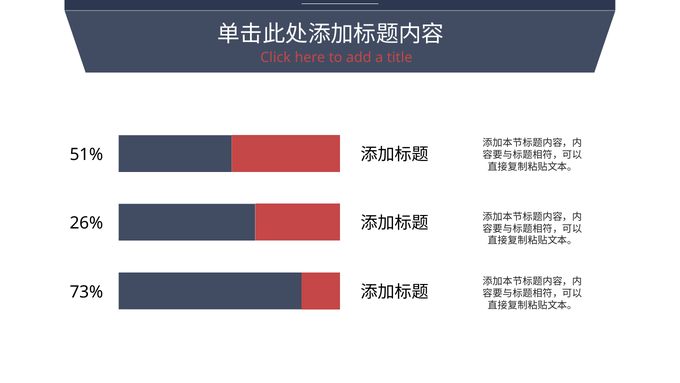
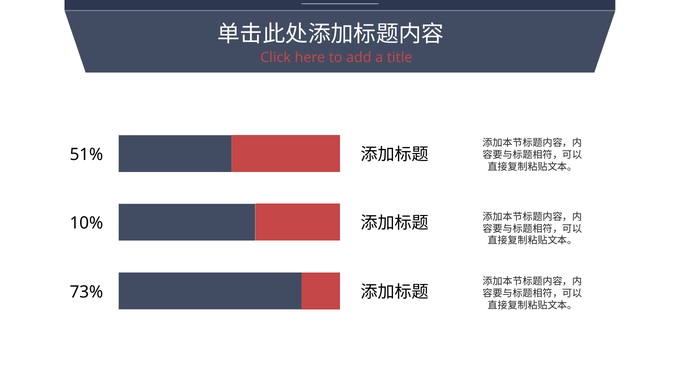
26%: 26% -> 10%
